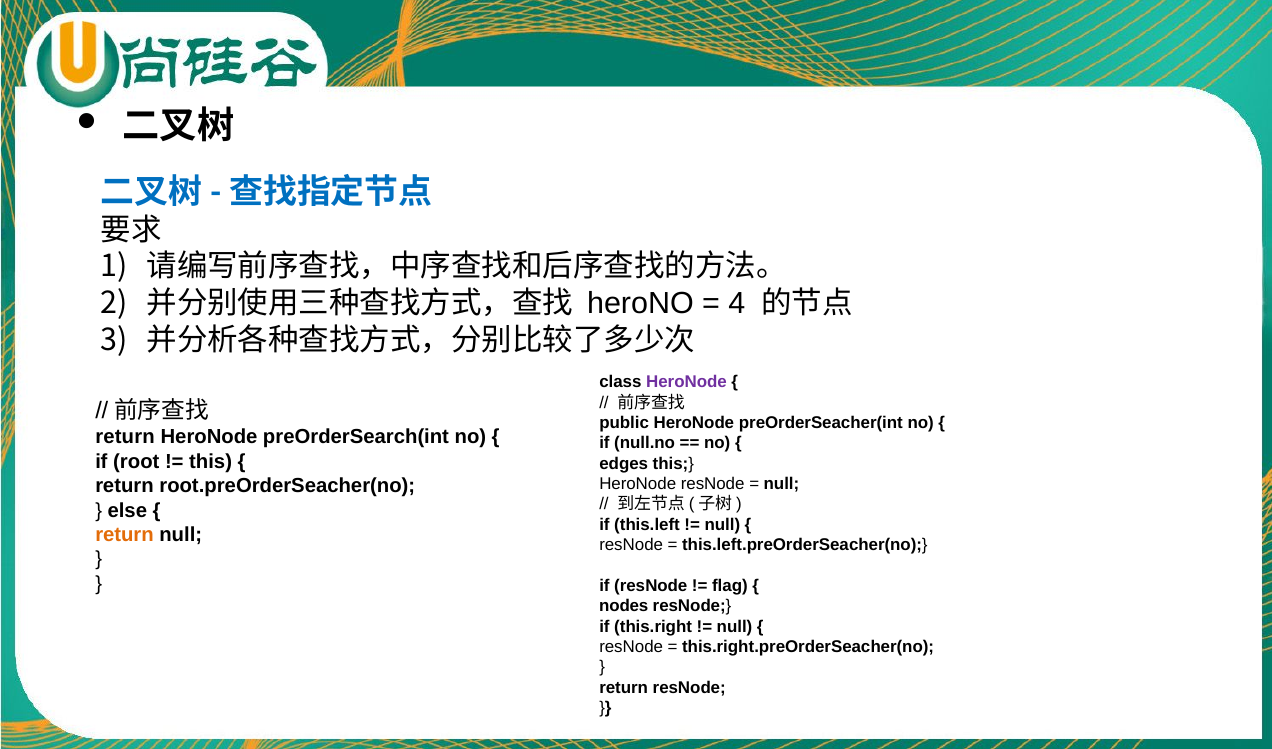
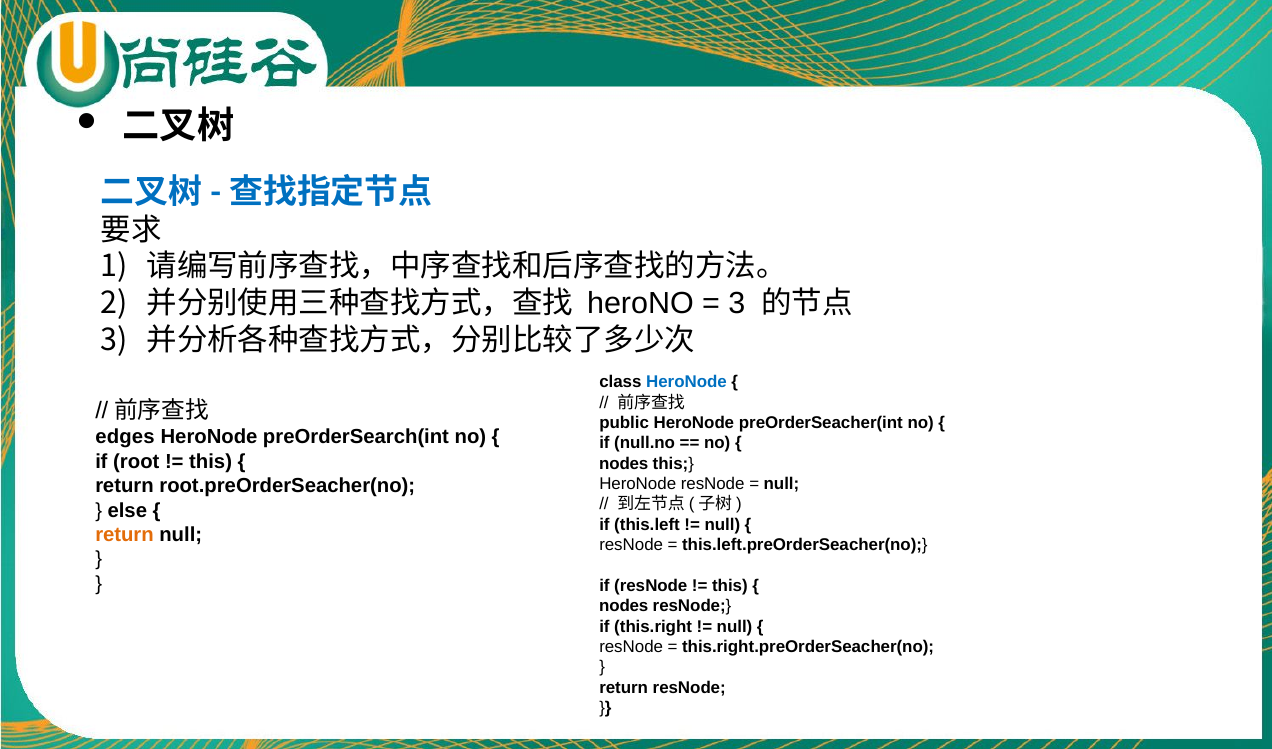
4 at (737, 303): 4 -> 3
HeroNode at (686, 382) colour: purple -> blue
return at (125, 437): return -> edges
edges at (624, 464): edges -> nodes
flag at (730, 586): flag -> this
